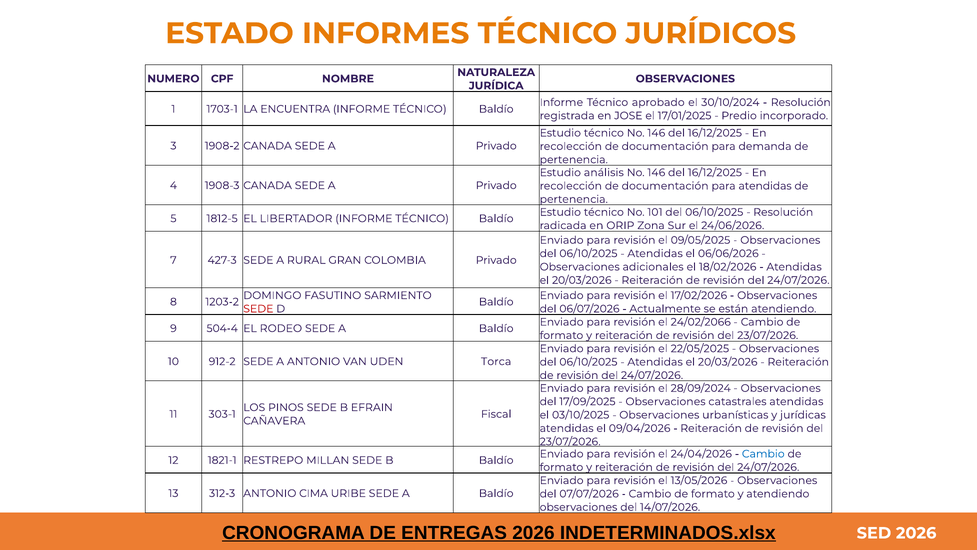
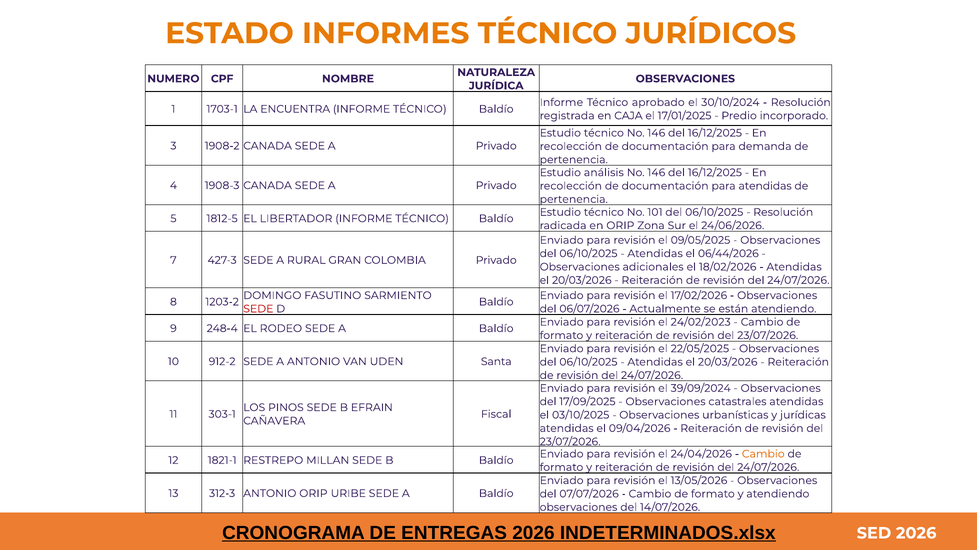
JOSE: JOSE -> CAJA
06/06/2026: 06/06/2026 -> 06/44/2026
24/02/2066: 24/02/2066 -> 24/02/2023
504-4: 504-4 -> 248-4
Torca: Torca -> Santa
28/09/2024: 28/09/2024 -> 39/09/2024
Cambio at (763, 454) colour: blue -> orange
ANTONIO CIMA: CIMA -> ORIP
